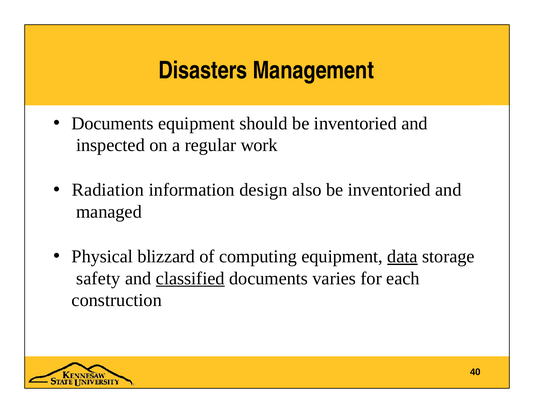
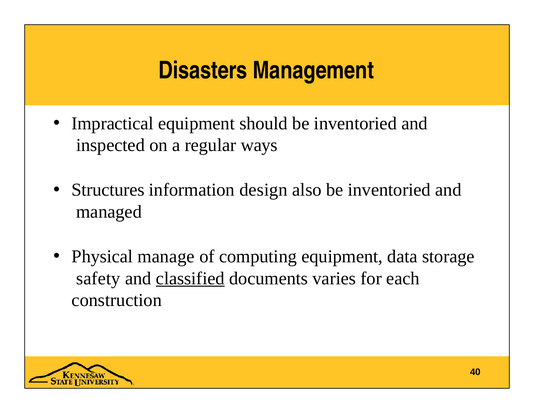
Documents at (113, 123): Documents -> Impractical
work: work -> ways
Radiation: Radiation -> Structures
blizzard: blizzard -> manage
data underline: present -> none
